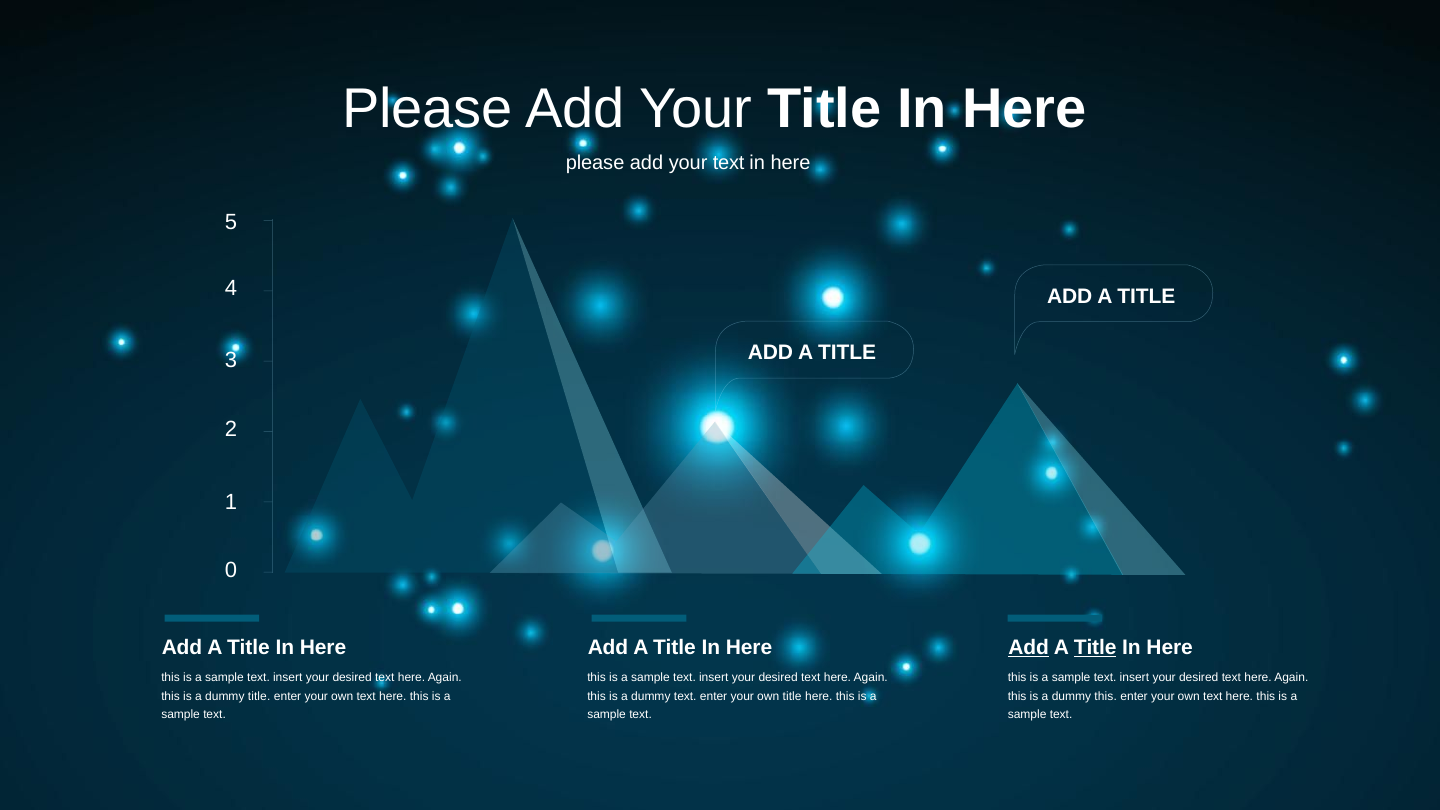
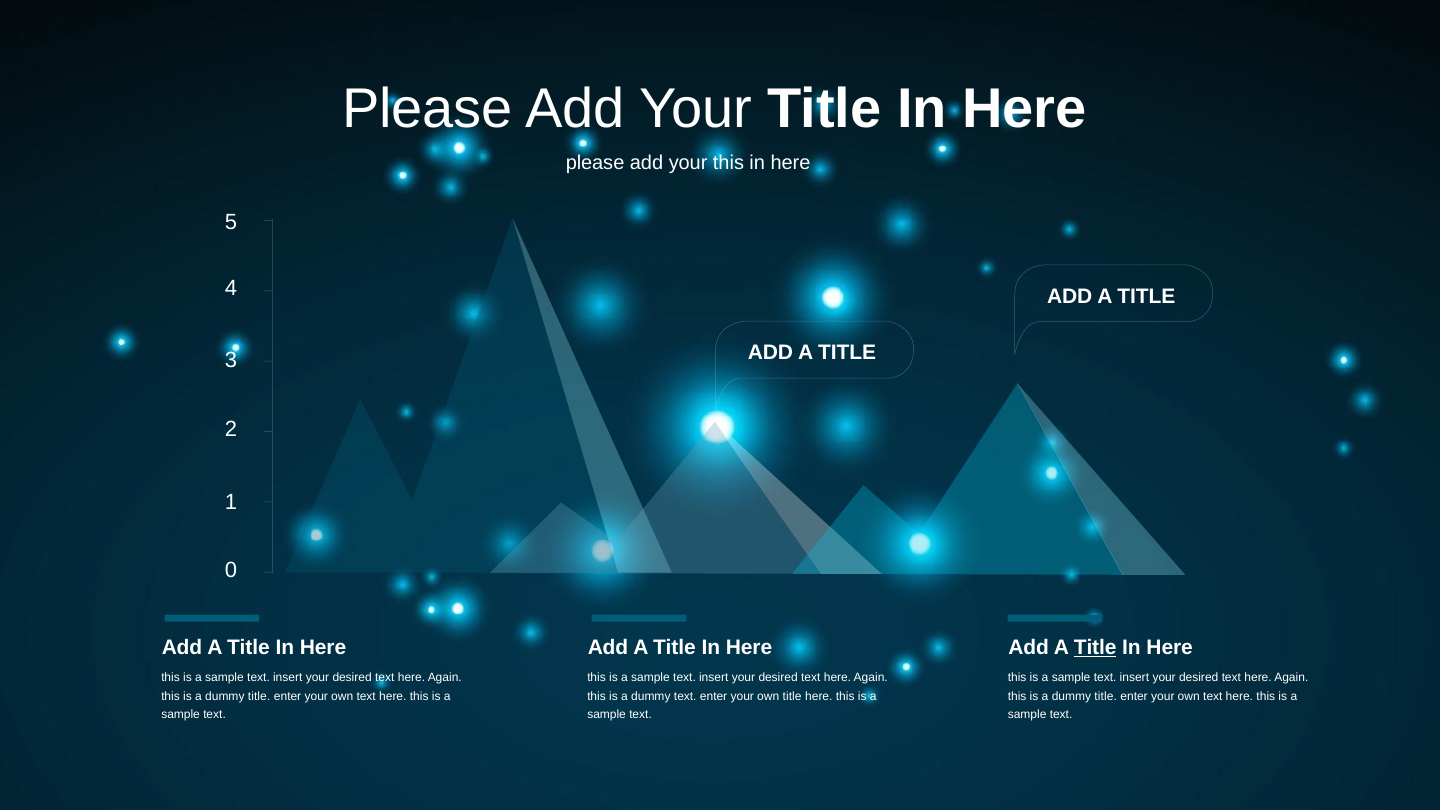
your text: text -> this
Add at (1029, 648) underline: present -> none
this at (1106, 696): this -> title
